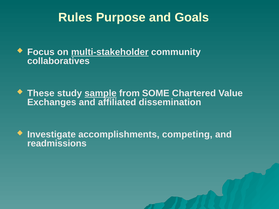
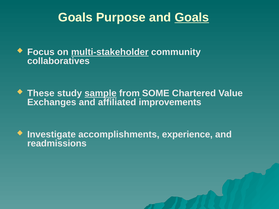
Rules at (75, 17): Rules -> Goals
Goals at (192, 17) underline: none -> present
dissemination: dissemination -> improvements
competing: competing -> experience
